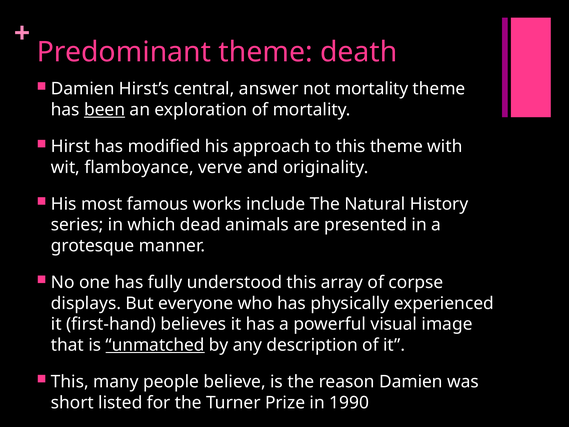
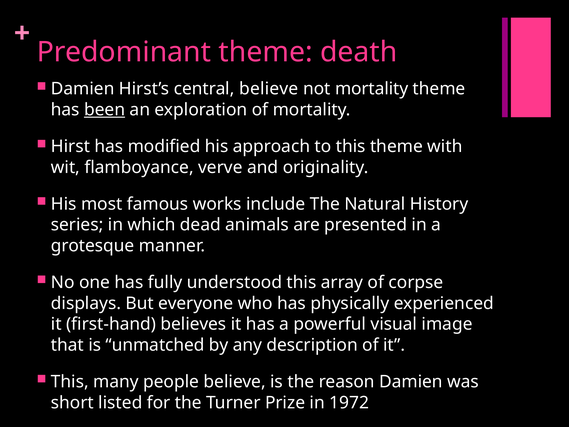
central answer: answer -> believe
unmatched underline: present -> none
1990: 1990 -> 1972
